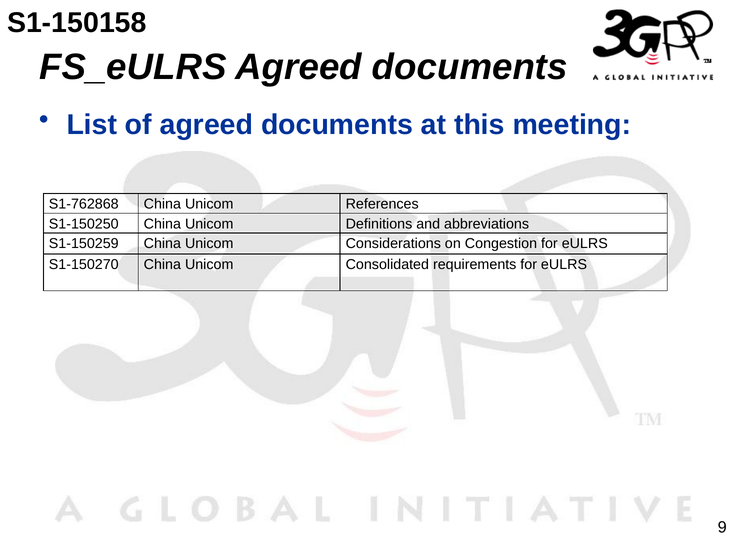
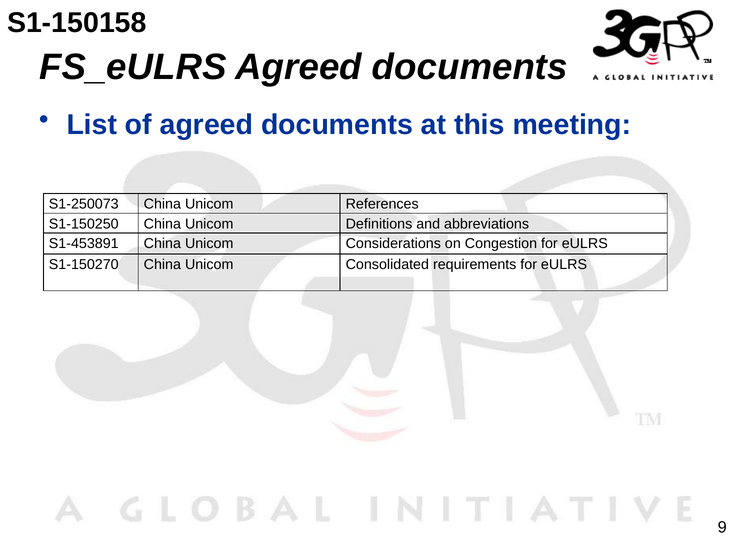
S1-762868: S1-762868 -> S1-250073
S1-150259: S1-150259 -> S1-453891
